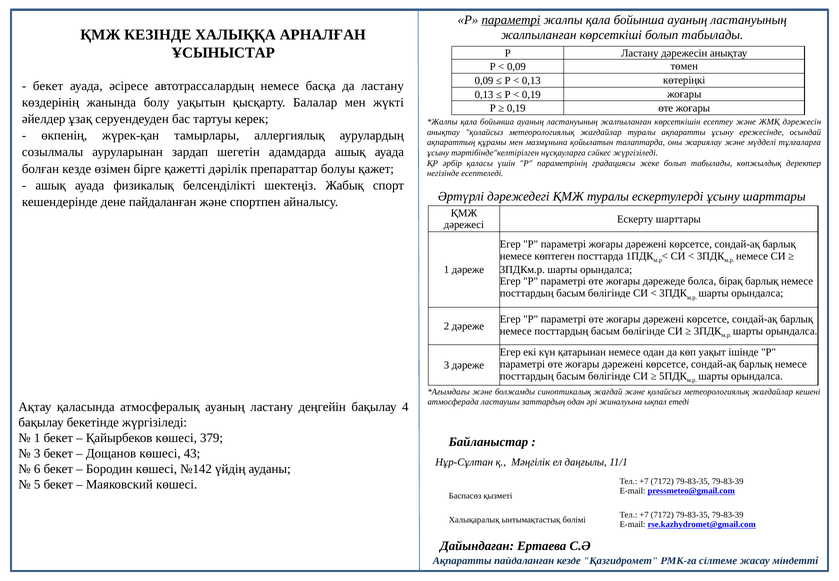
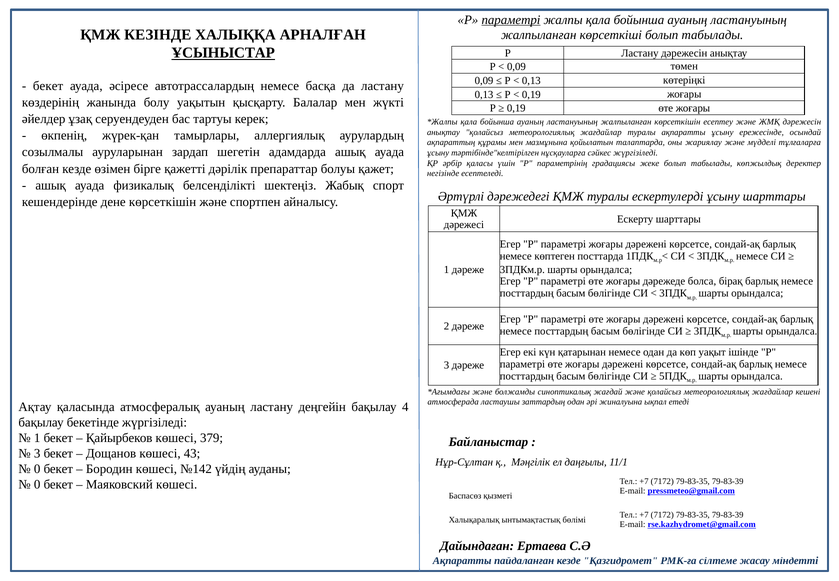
ҰСЫНЫСТАР underline: none -> present
дене пайдаланған: пайдаланған -> көрсеткішін
6 at (37, 469): 6 -> 0
5 at (37, 485): 5 -> 0
